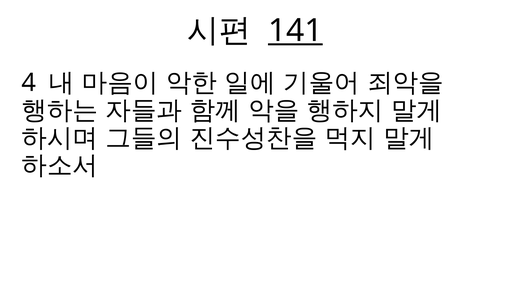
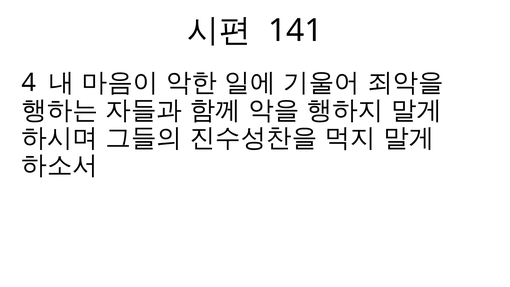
141 underline: present -> none
